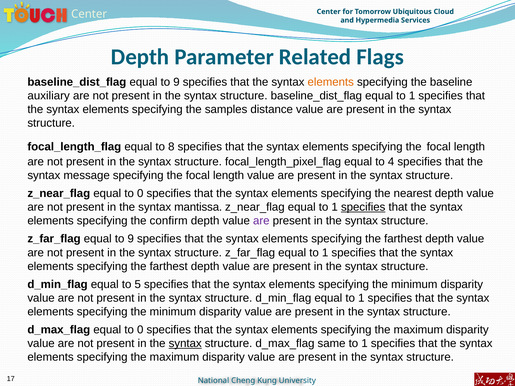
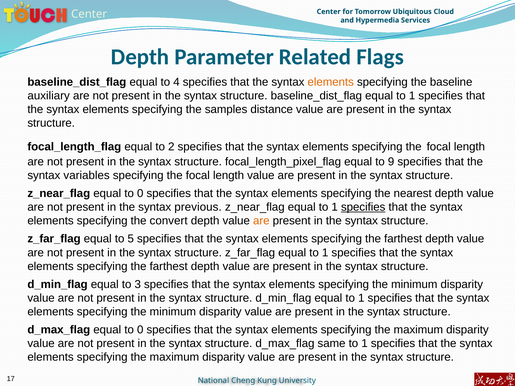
baseline_dist_flag equal to 9: 9 -> 4
8: 8 -> 2
4: 4 -> 9
message: message -> variables
mantissa: mantissa -> previous
confirm: confirm -> convert
are at (261, 221) colour: purple -> orange
z_far_flag equal to 9: 9 -> 5
5: 5 -> 3
syntax at (185, 344) underline: present -> none
